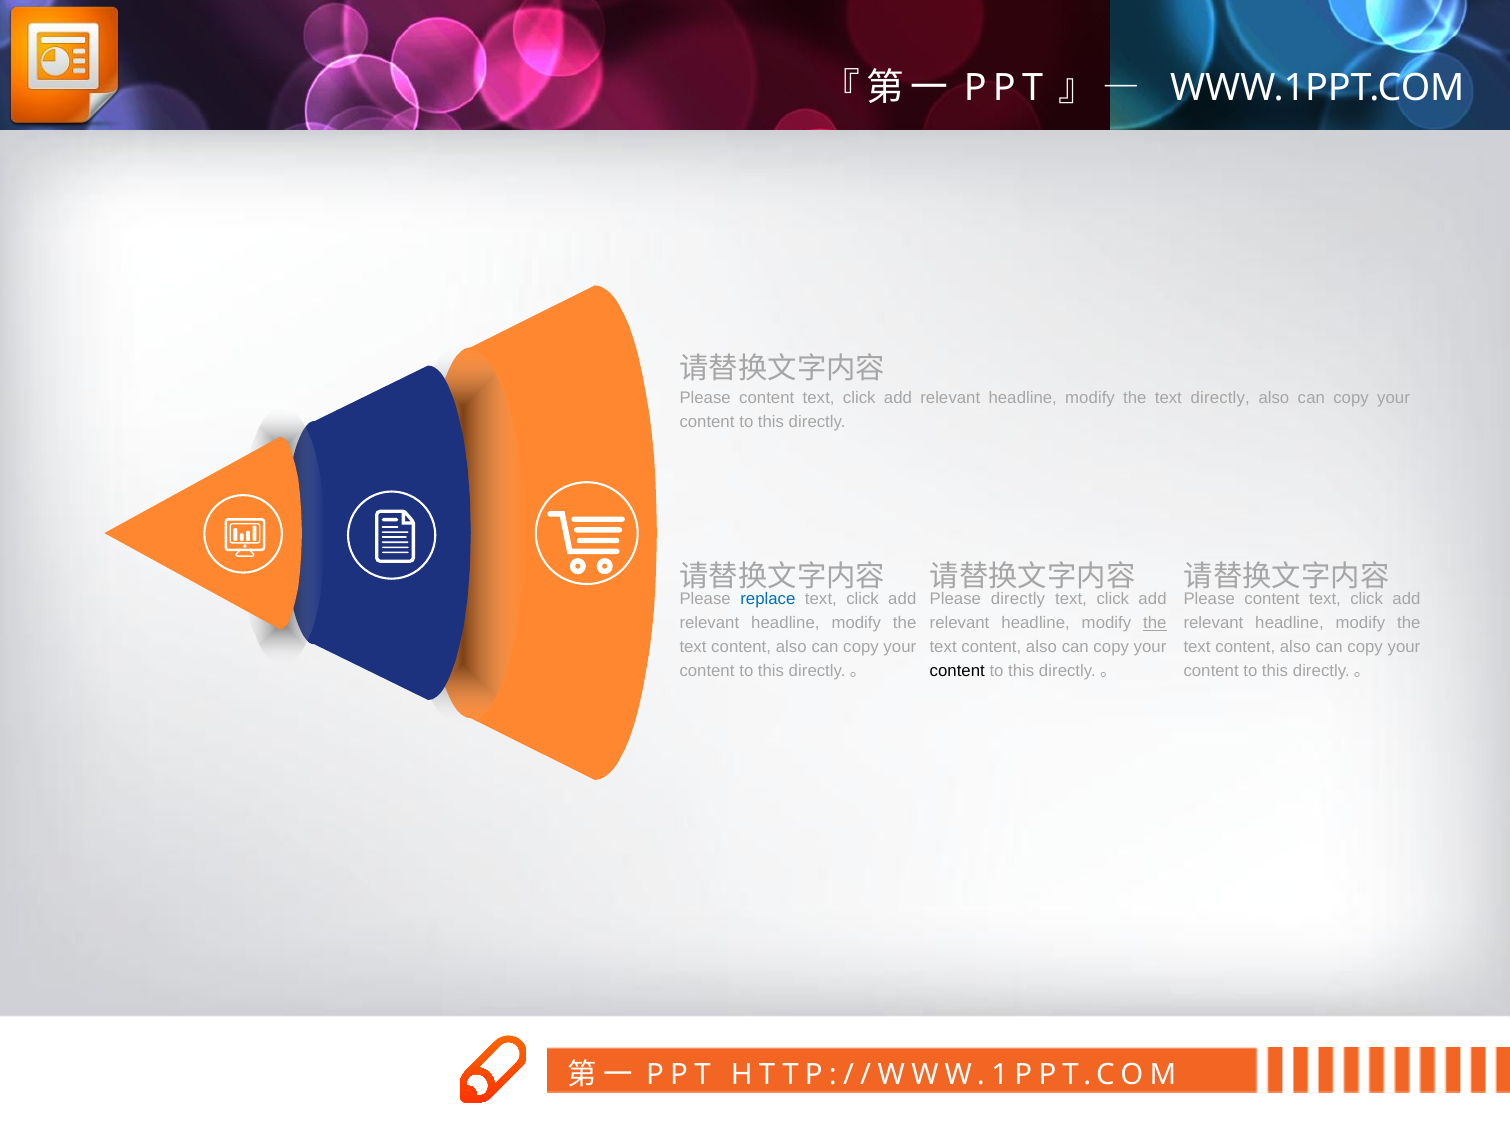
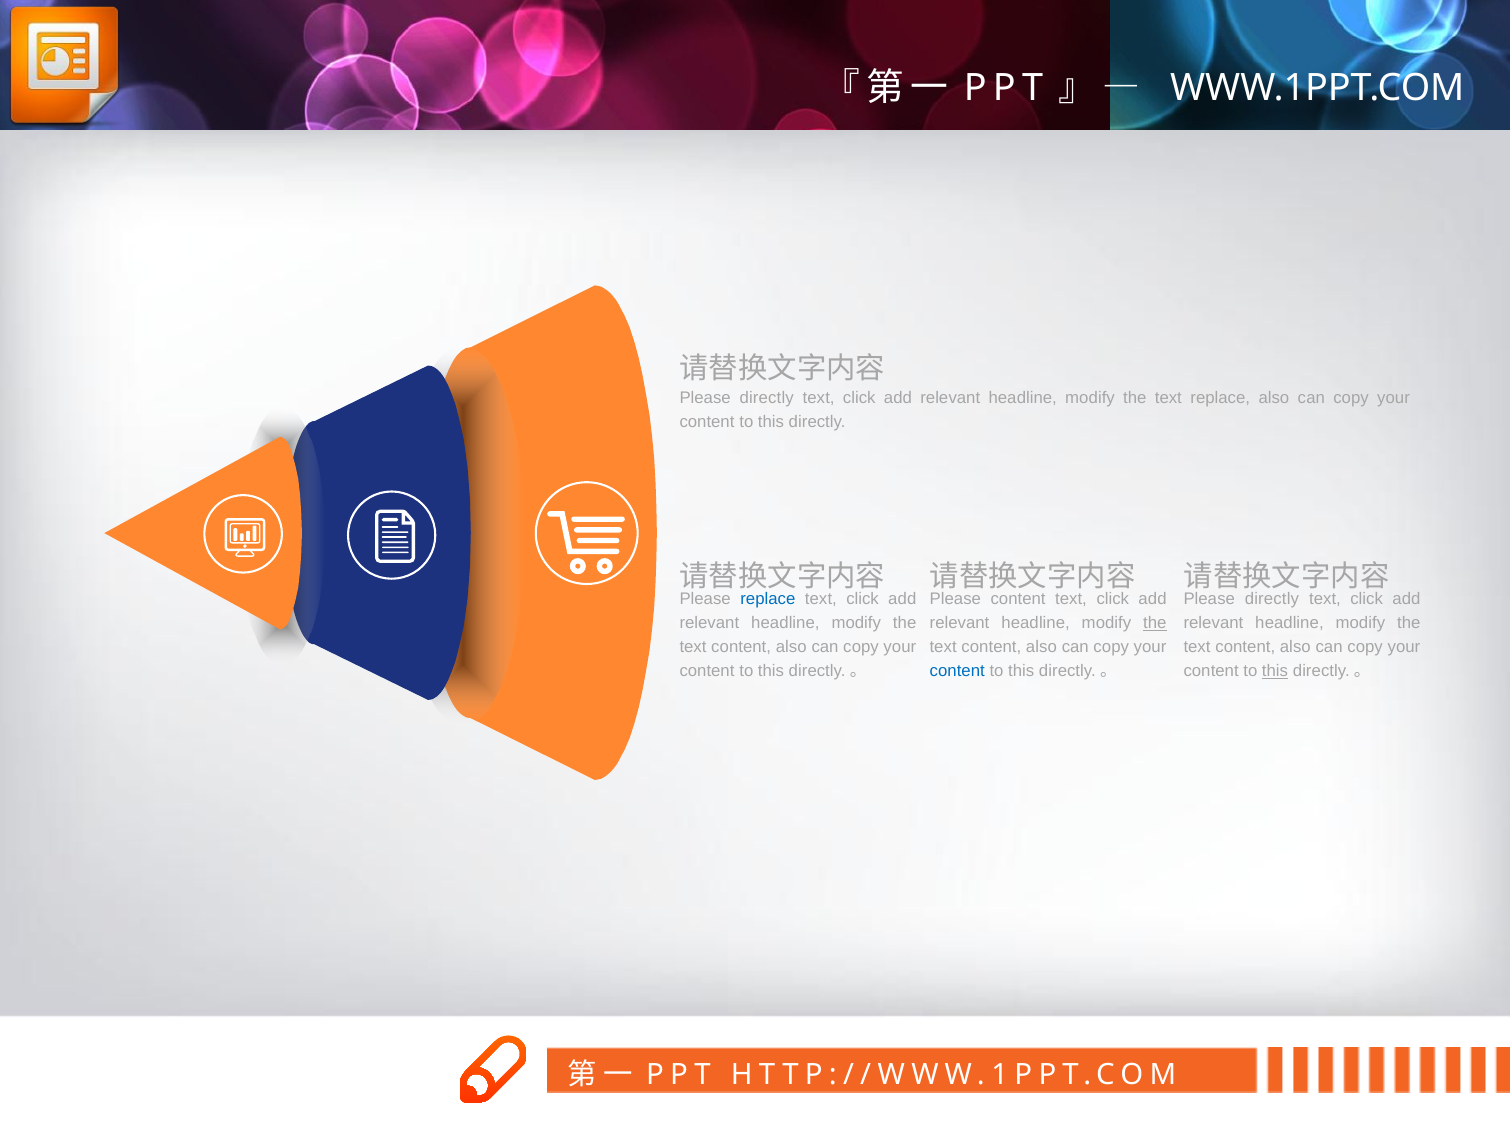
content at (767, 398): content -> directly
text directly: directly -> replace
Please directly: directly -> content
content at (1272, 599): content -> directly
content at (957, 671) colour: black -> blue
this at (1275, 671) underline: none -> present
